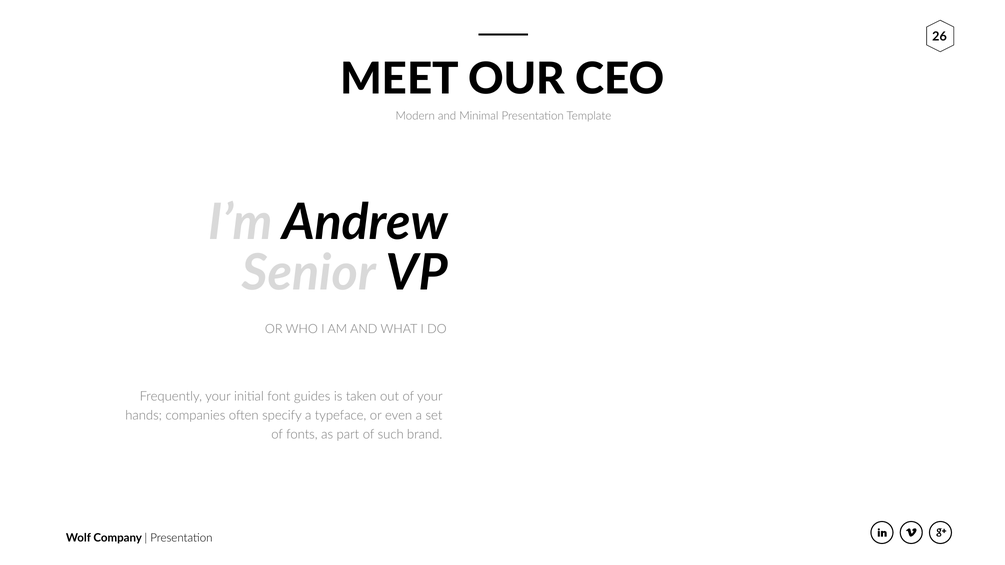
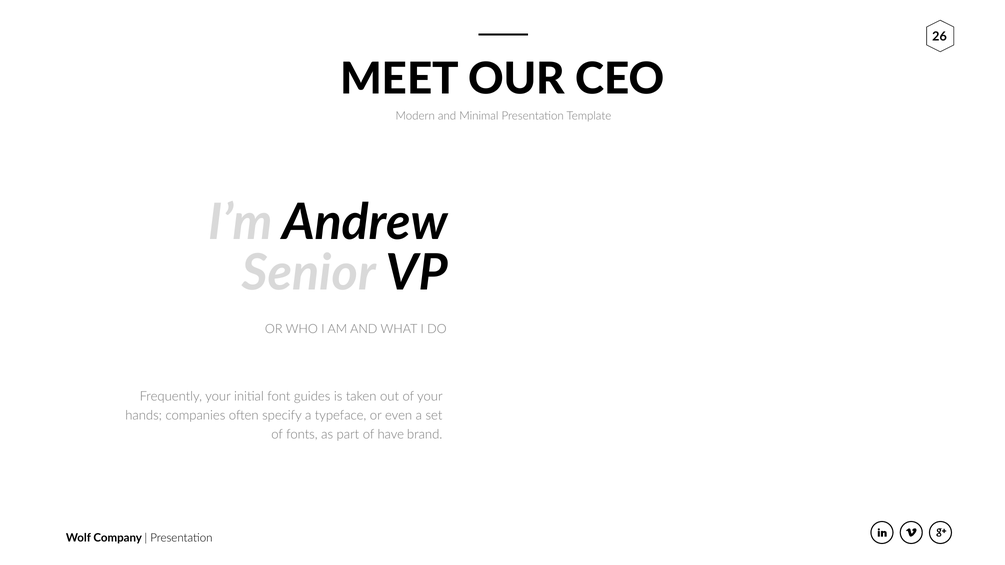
such: such -> have
